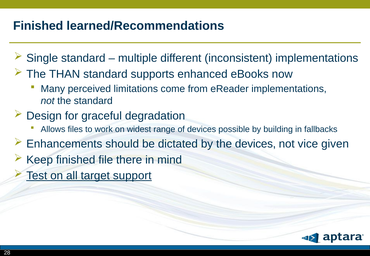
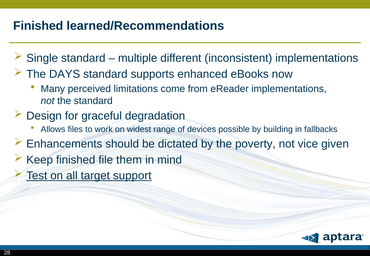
THAN: THAN -> DAYS
the devices: devices -> poverty
there: there -> them
